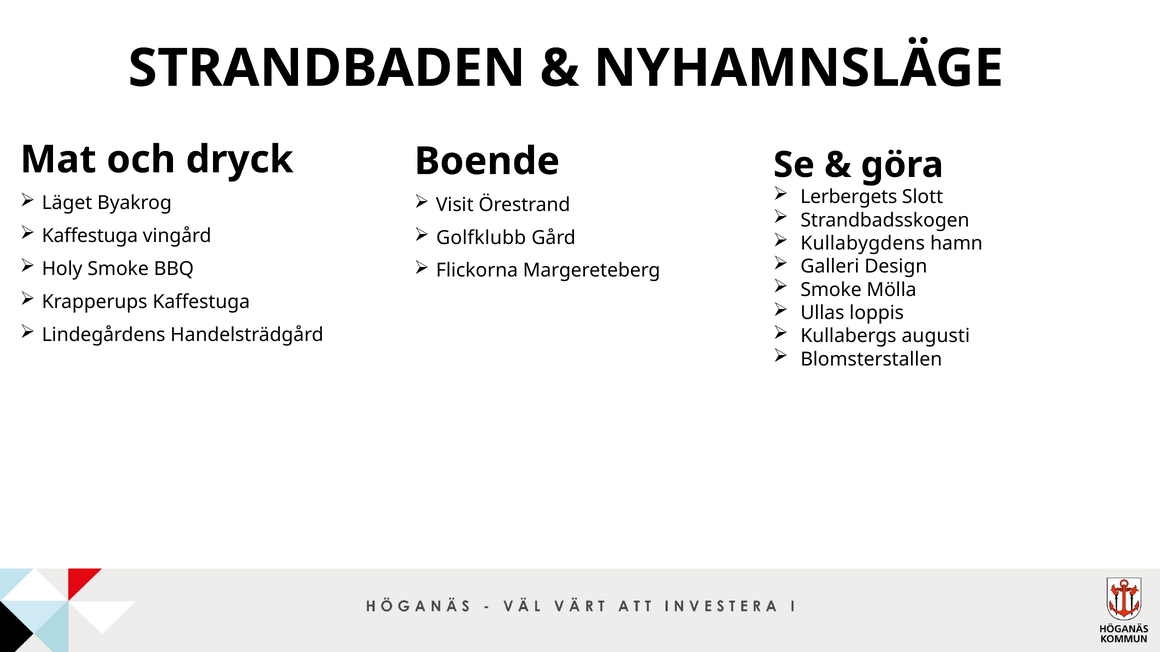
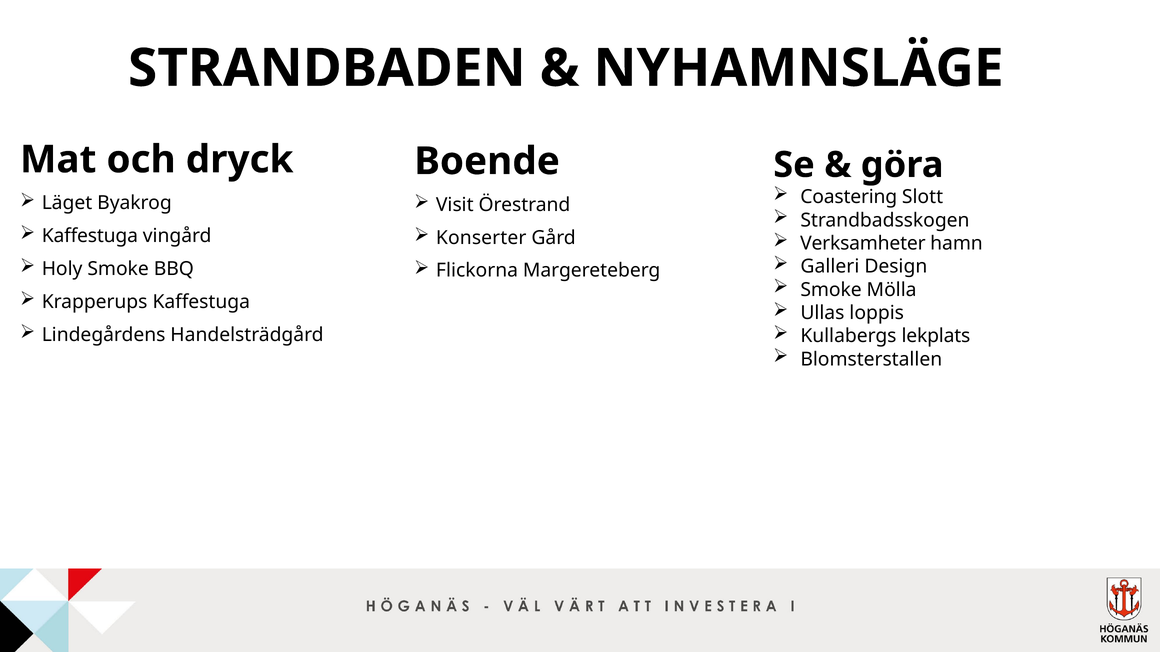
Lerbergets: Lerbergets -> Coastering
Golfklubb: Golfklubb -> Konserter
Kullabygdens: Kullabygdens -> Verksamheter
augusti: augusti -> lekplats
